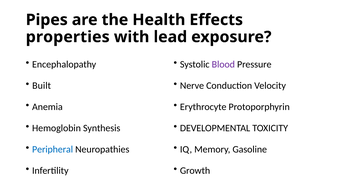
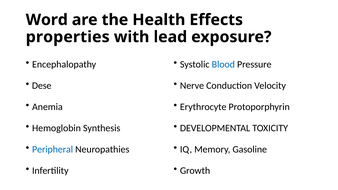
Pipes: Pipes -> Word
Blood colour: purple -> blue
Built: Built -> Dese
